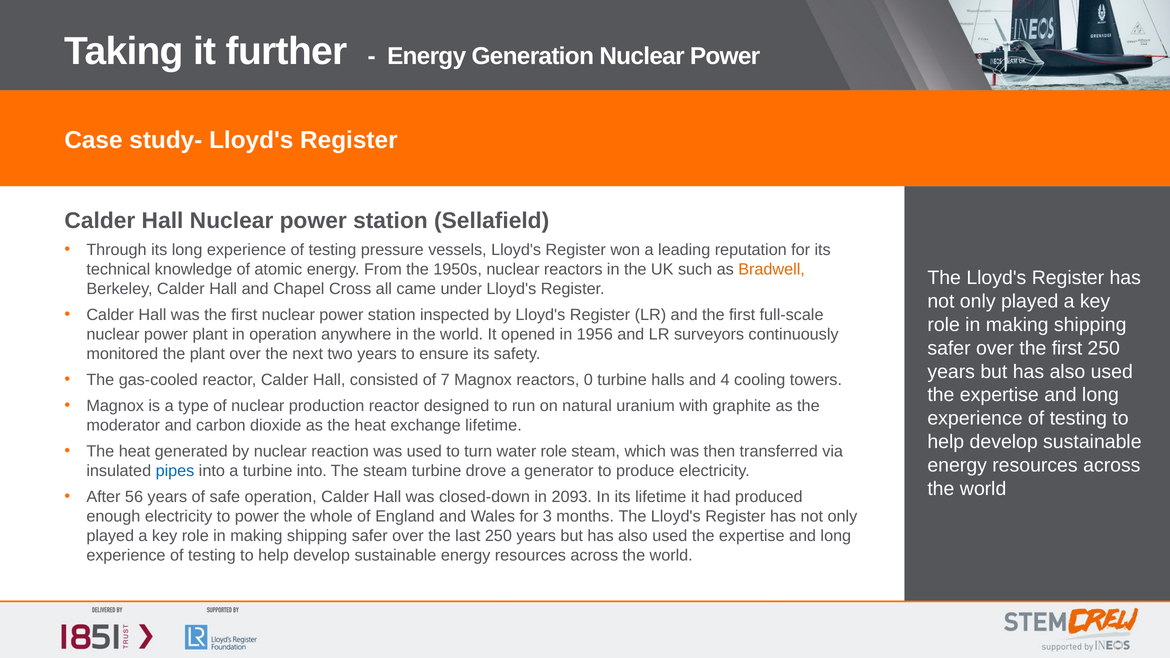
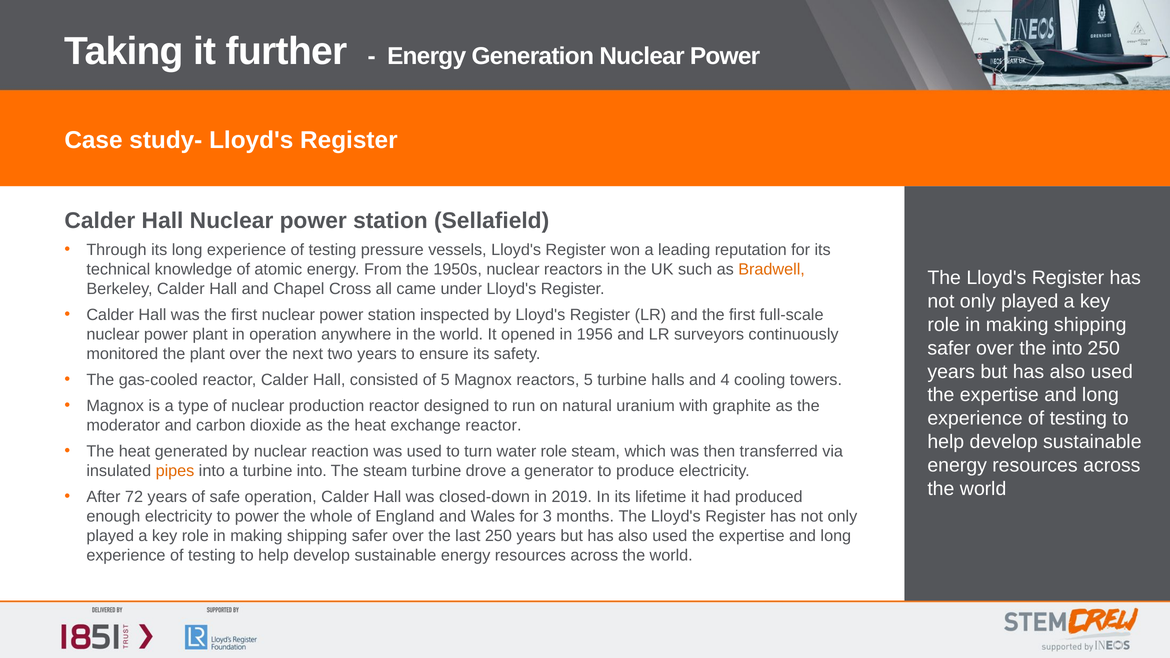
over the first: first -> into
of 7: 7 -> 5
reactors 0: 0 -> 5
exchange lifetime: lifetime -> reactor
pipes colour: blue -> orange
56: 56 -> 72
2093: 2093 -> 2019
